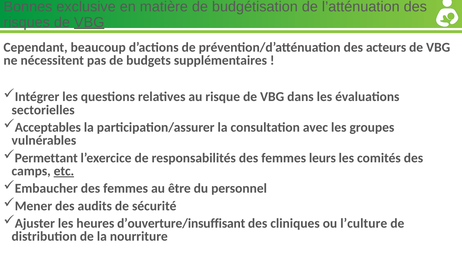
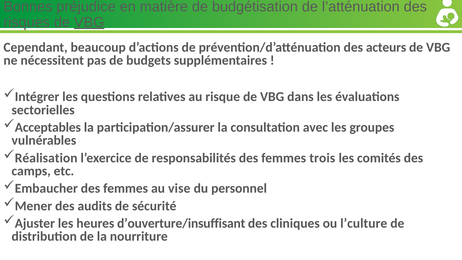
exclusive: exclusive -> préjudice
Permettant: Permettant -> Réalisation
leurs: leurs -> trois
etc underline: present -> none
être: être -> vise
